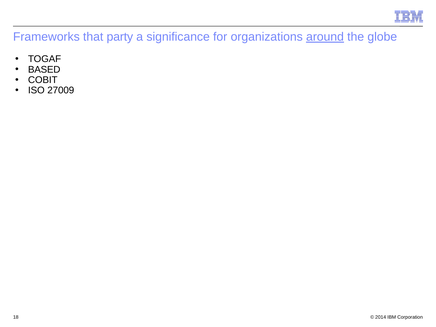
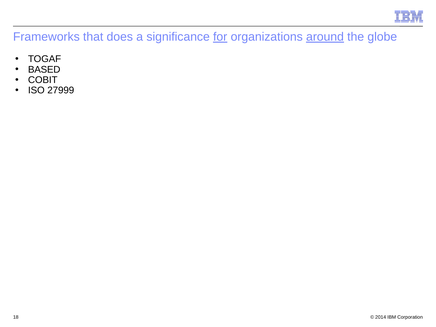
party: party -> does
for underline: none -> present
27009: 27009 -> 27999
